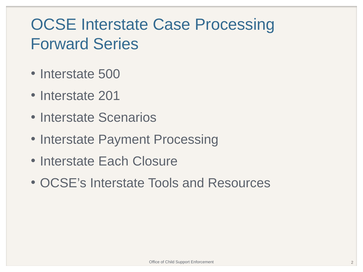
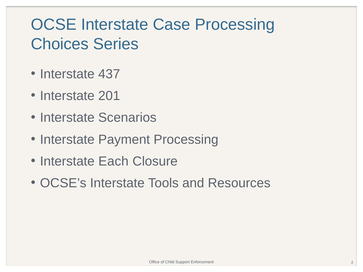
Forward: Forward -> Choices
500: 500 -> 437
